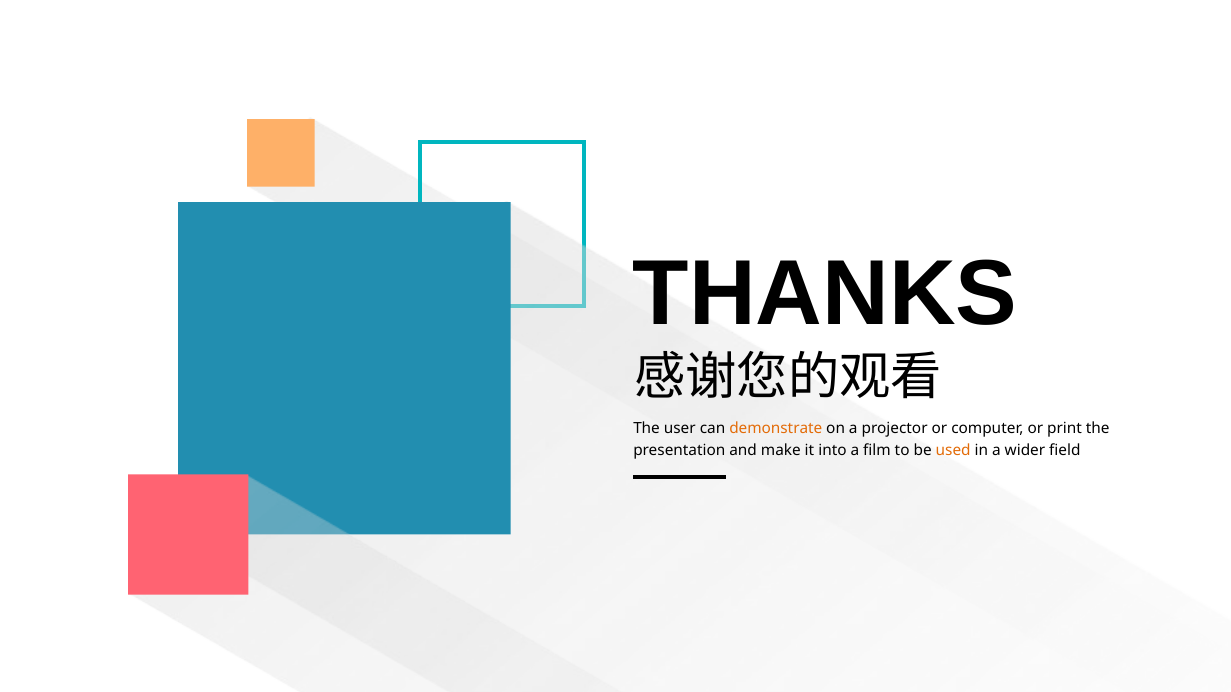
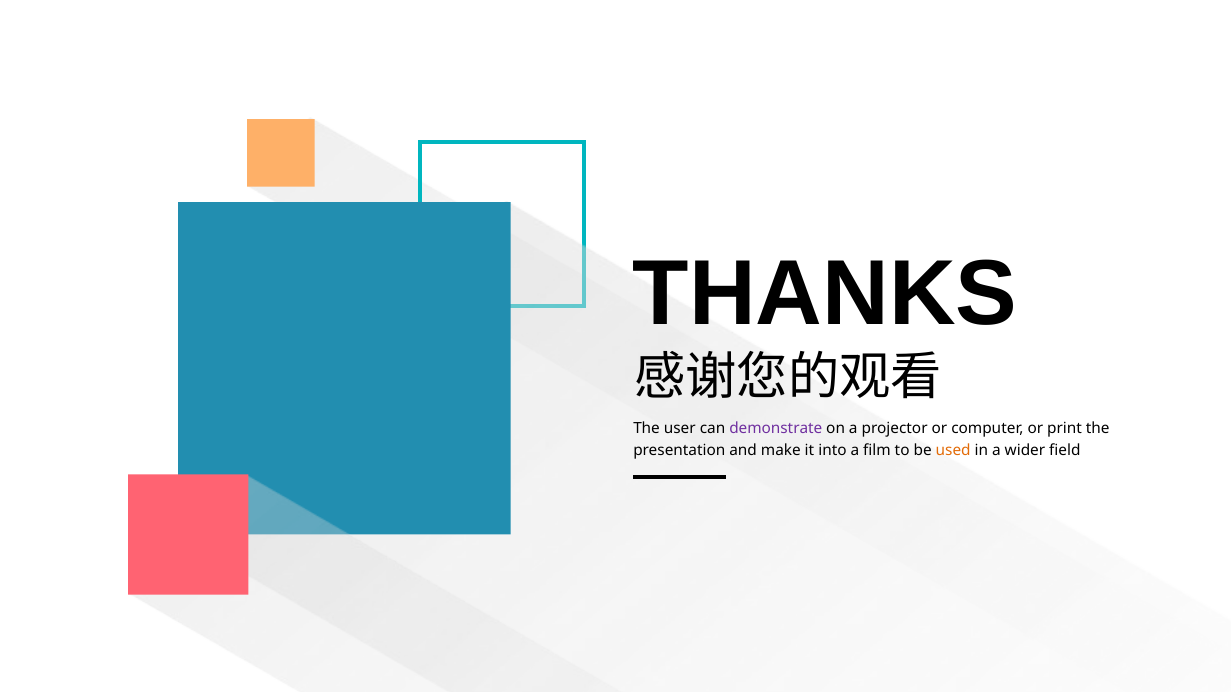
demonstrate colour: orange -> purple
